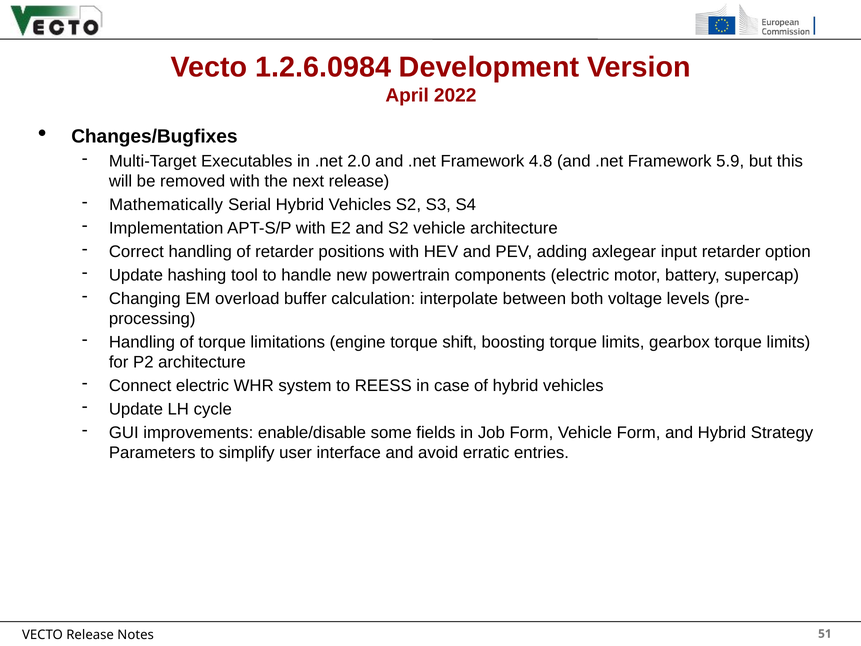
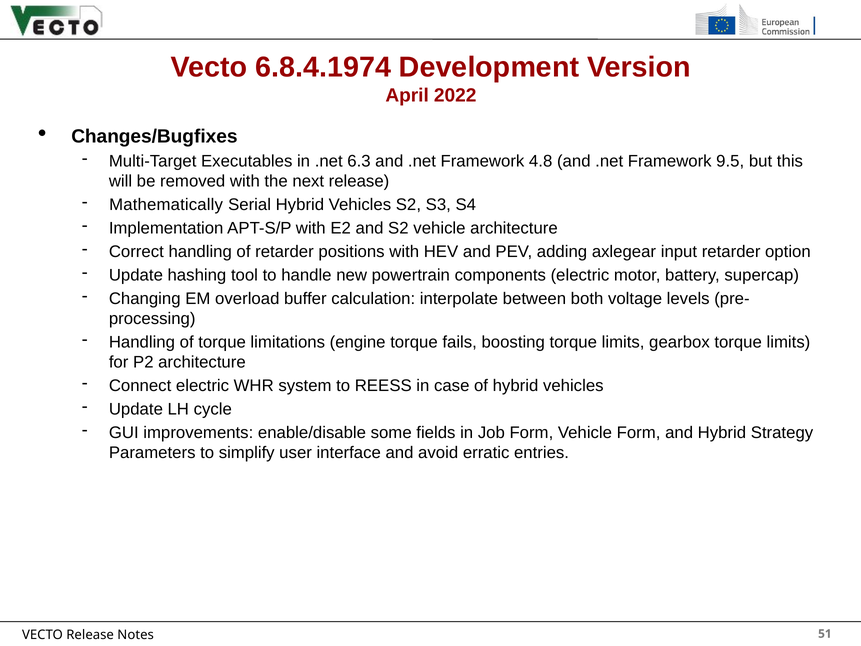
1.2.6.0984: 1.2.6.0984 -> 6.8.4.1974
2.0: 2.0 -> 6.3
5.9: 5.9 -> 9.5
shift: shift -> fails
